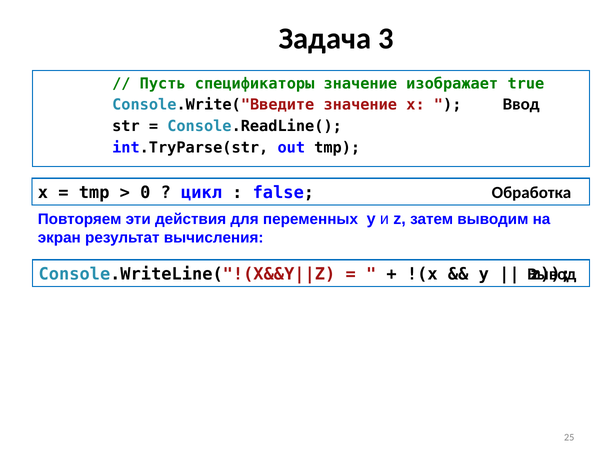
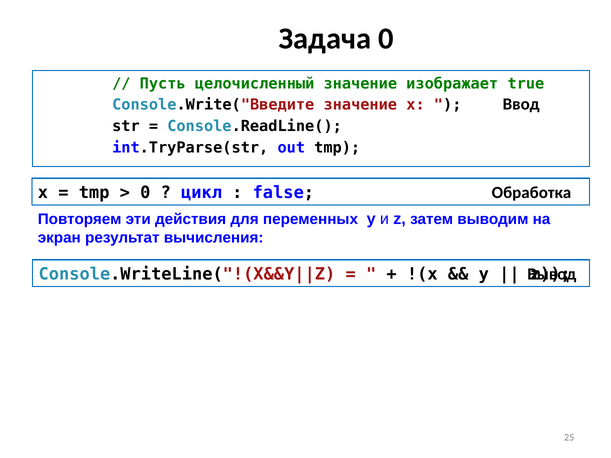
Задача 3: 3 -> 0
спецификаторы: спецификаторы -> целочисленный
